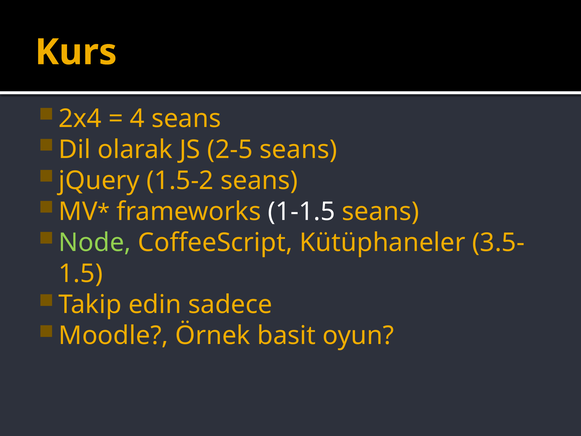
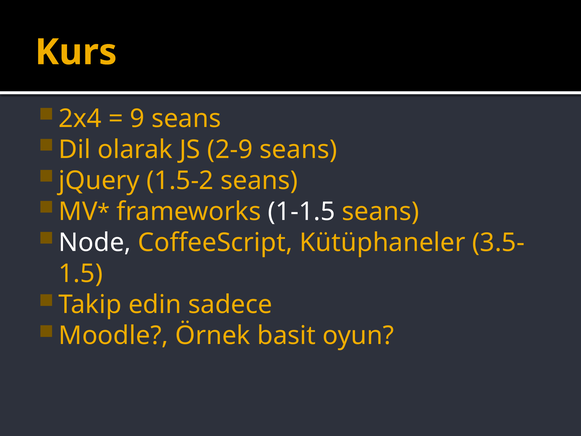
4: 4 -> 9
2-5: 2-5 -> 2-9
Node colour: light green -> white
